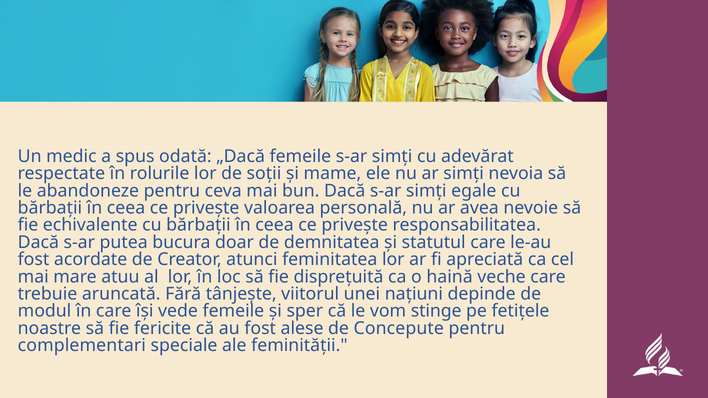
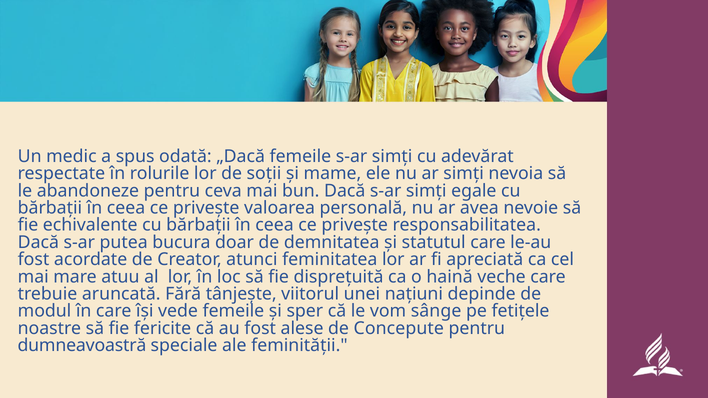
stinge: stinge -> sânge
complementari: complementari -> dumneavoastră
